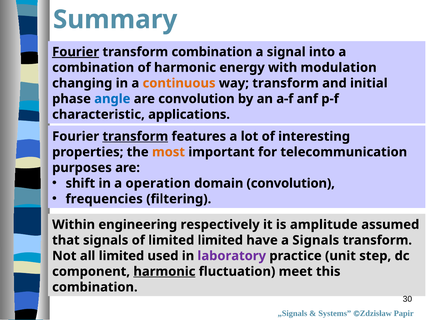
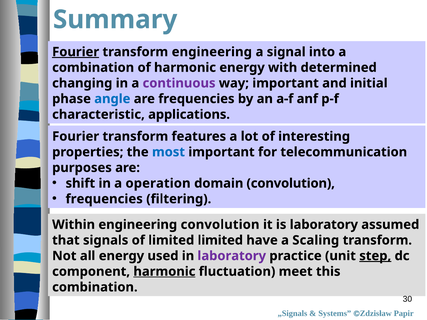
transform combination: combination -> engineering
modulation: modulation -> determined
continuous colour: orange -> purple
way transform: transform -> important
are convolution: convolution -> frequencies
transform at (135, 137) underline: present -> none
most colour: orange -> blue
engineering respectively: respectively -> convolution
is amplitude: amplitude -> laboratory
a Signals: Signals -> Scaling
all limited: limited -> energy
step underline: none -> present
